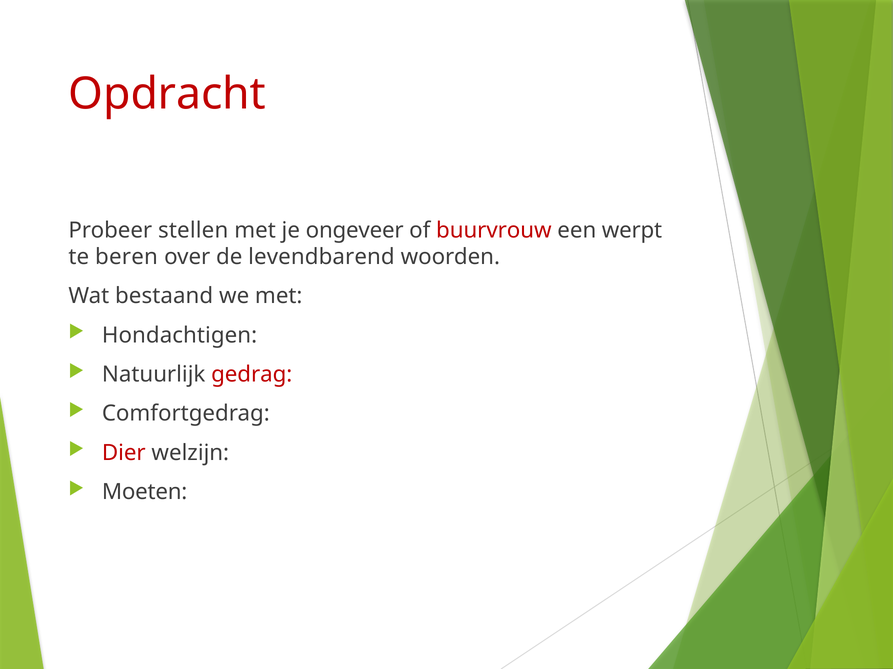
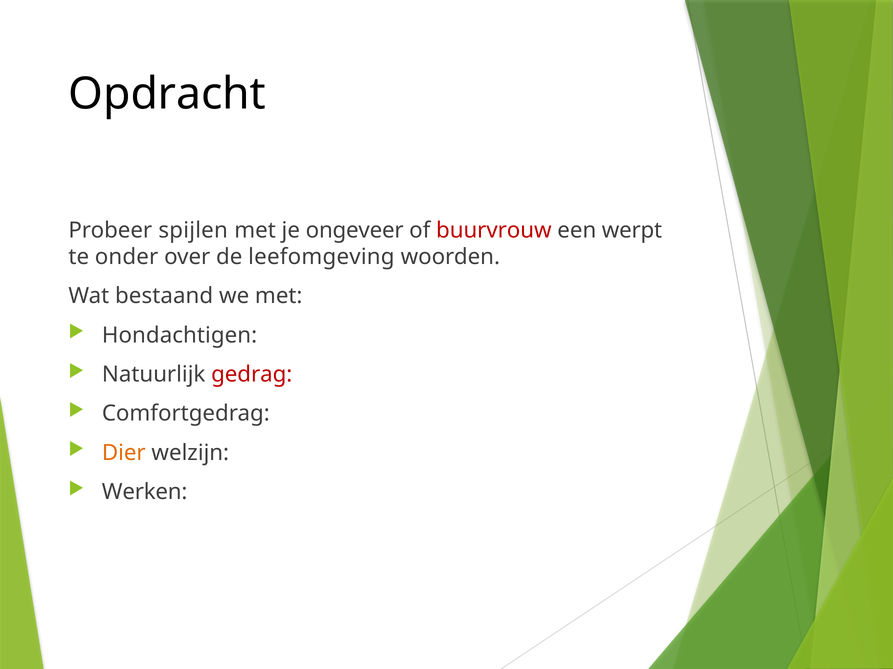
Opdracht colour: red -> black
stellen: stellen -> spijlen
beren: beren -> onder
levendbarend: levendbarend -> leefomgeving
Dier colour: red -> orange
Moeten: Moeten -> Werken
